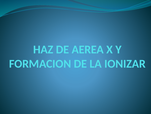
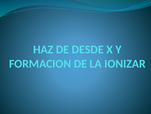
AEREA: AEREA -> DESDE
